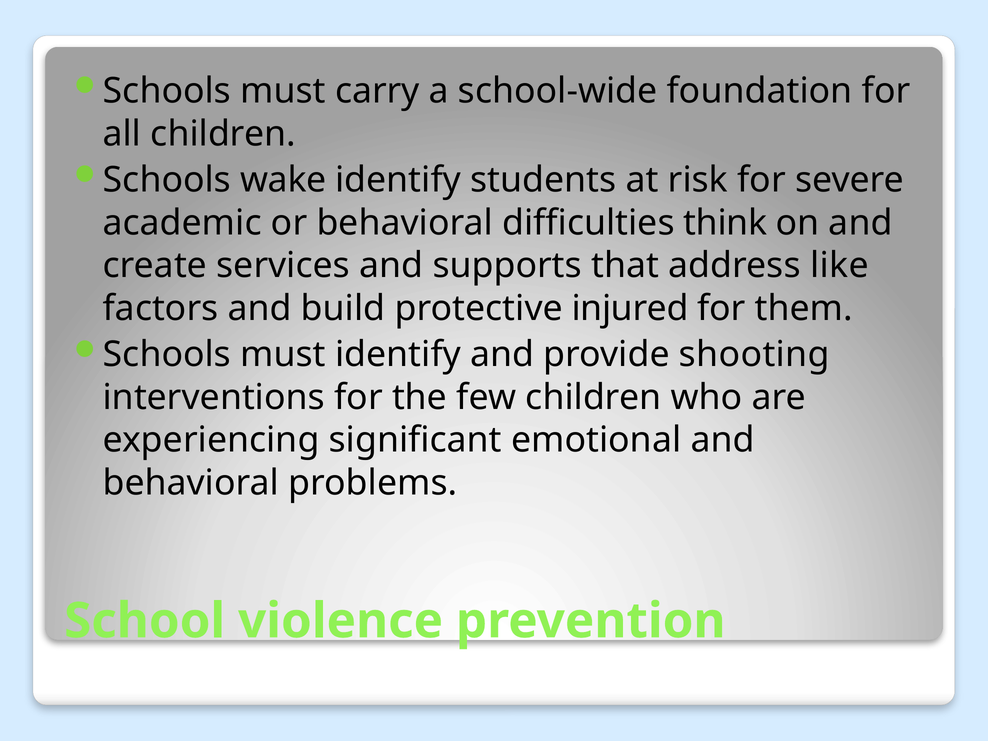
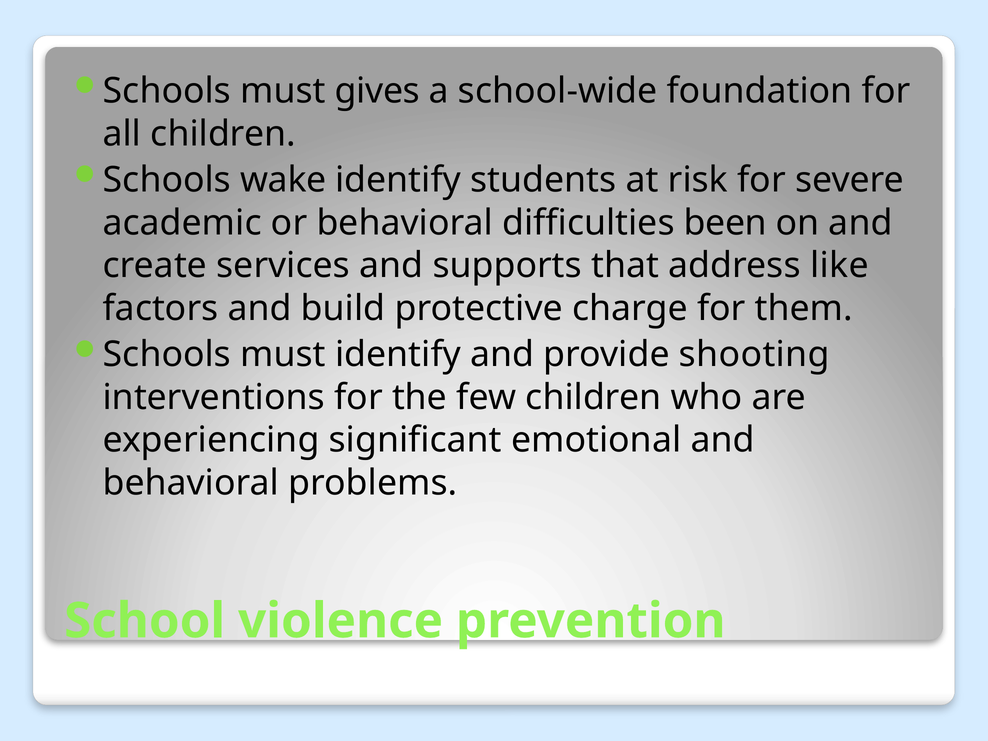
carry: carry -> gives
think: think -> been
injured: injured -> charge
